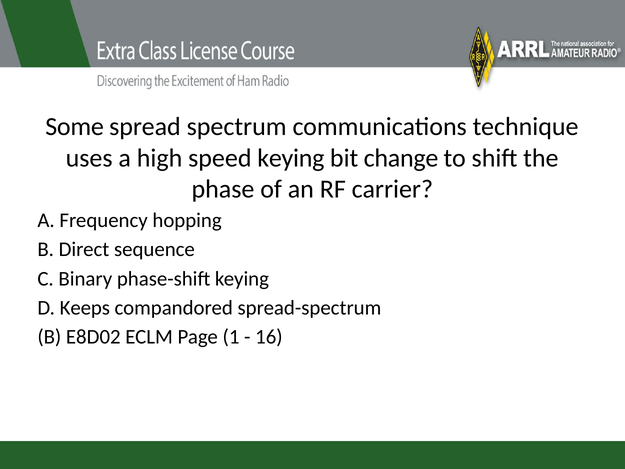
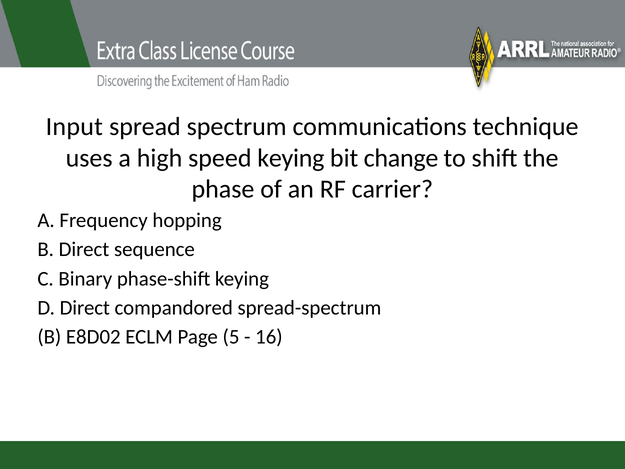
Some: Some -> Input
D Keeps: Keeps -> Direct
1: 1 -> 5
